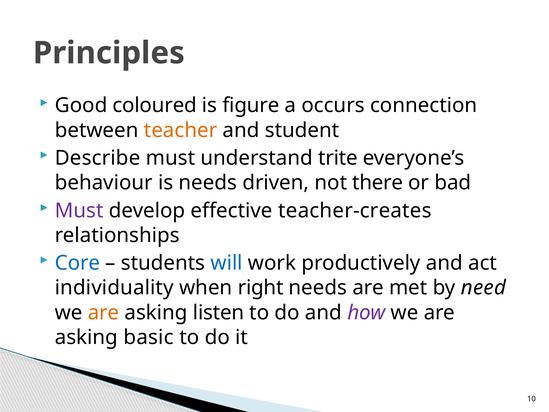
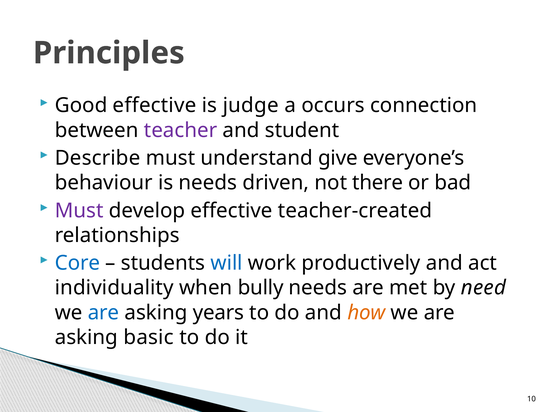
Good coloured: coloured -> effective
figure: figure -> judge
teacher colour: orange -> purple
trite: trite -> give
teacher-creates: teacher-creates -> teacher-created
right: right -> bully
are at (104, 312) colour: orange -> blue
listen: listen -> years
how colour: purple -> orange
